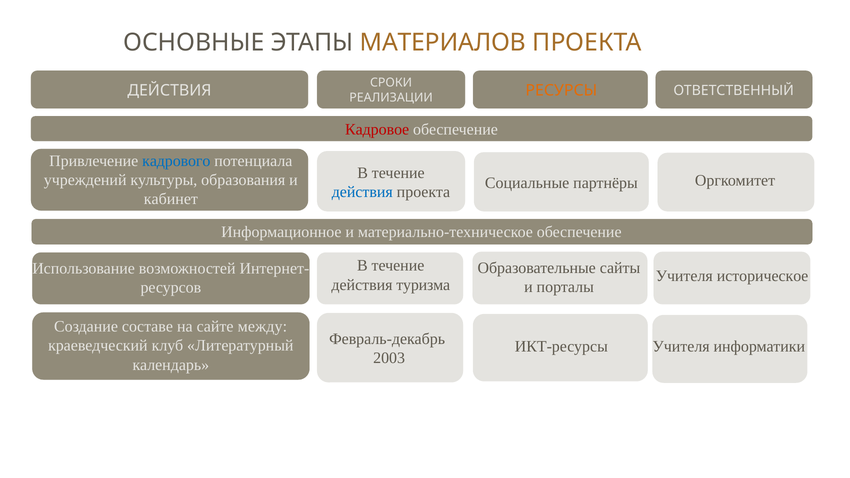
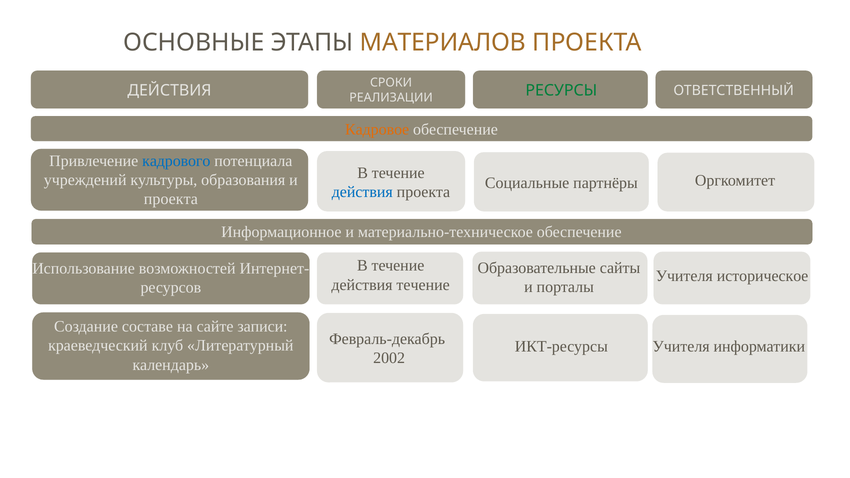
РЕСУРСЫ colour: orange -> green
Кадровое colour: red -> orange
кабинет at (171, 199): кабинет -> проекта
действия туризма: туризма -> течение
между: между -> записи
2003: 2003 -> 2002
